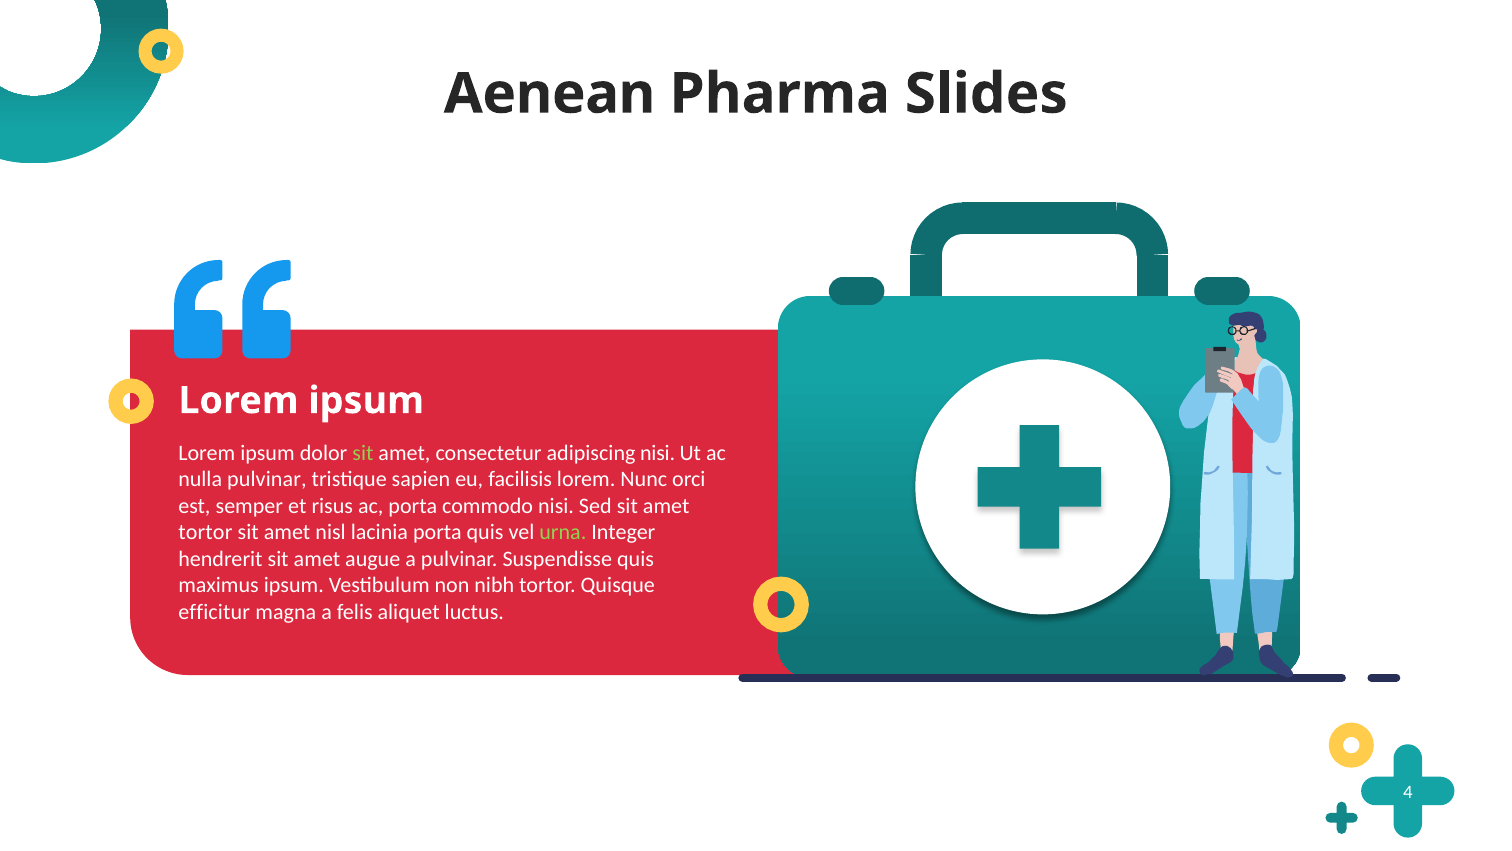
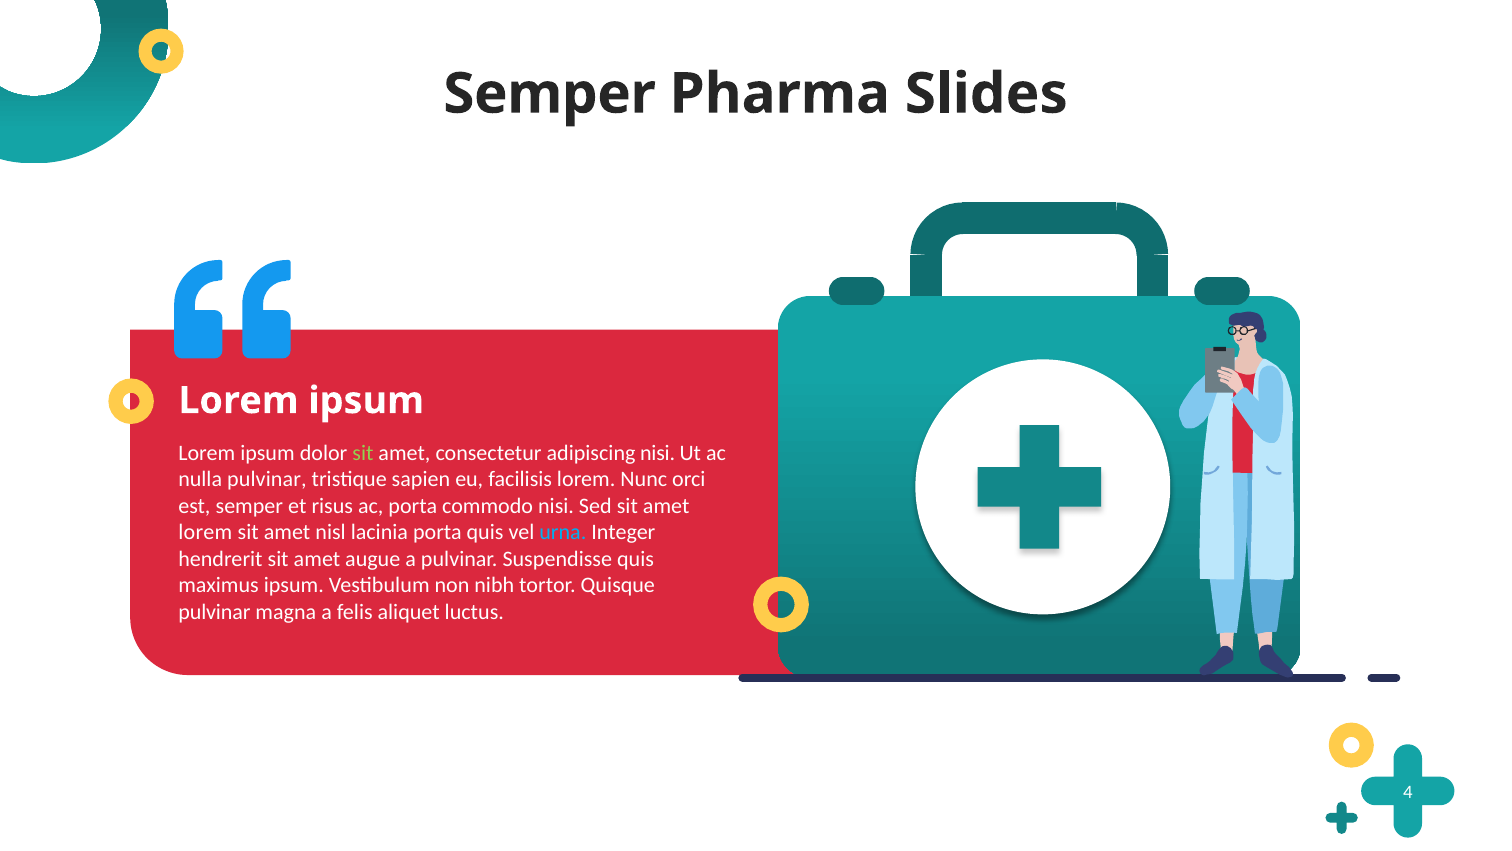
Aenean at (550, 94): Aenean -> Semper
tortor at (205, 532): tortor -> lorem
urna colour: light green -> light blue
efficitur at (214, 611): efficitur -> pulvinar
